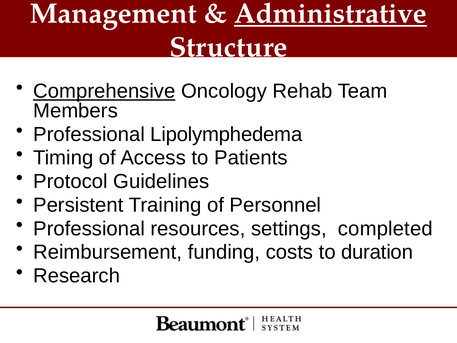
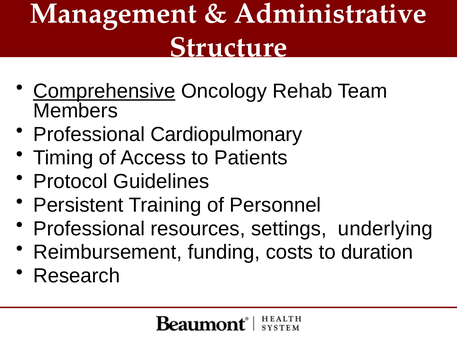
Administrative underline: present -> none
Lipolymphedema: Lipolymphedema -> Cardiopulmonary
completed: completed -> underlying
